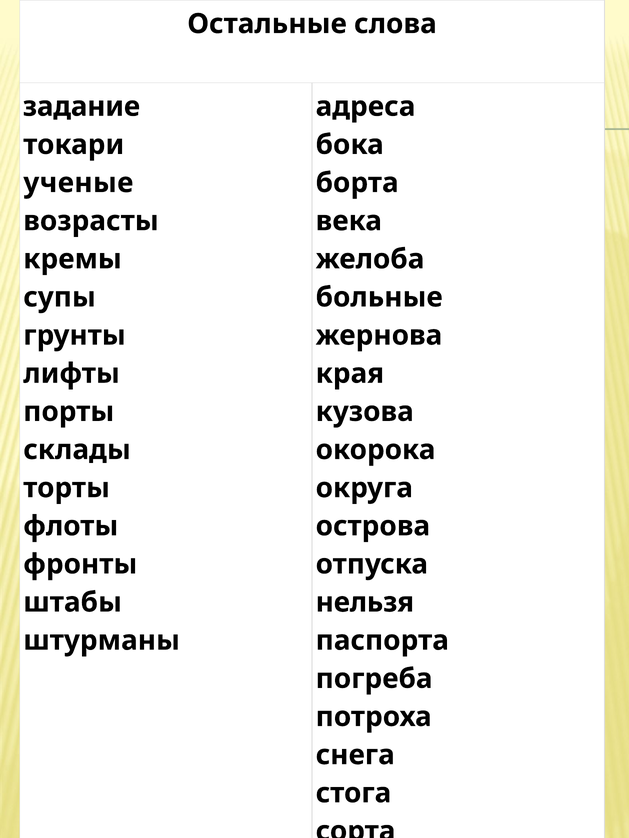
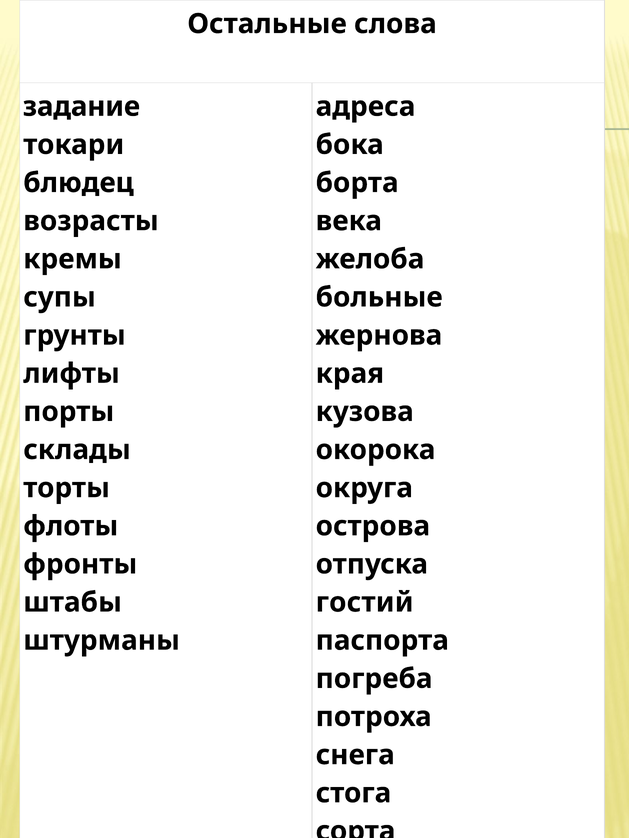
ученые: ученые -> блюдец
нельзя: нельзя -> гостий
